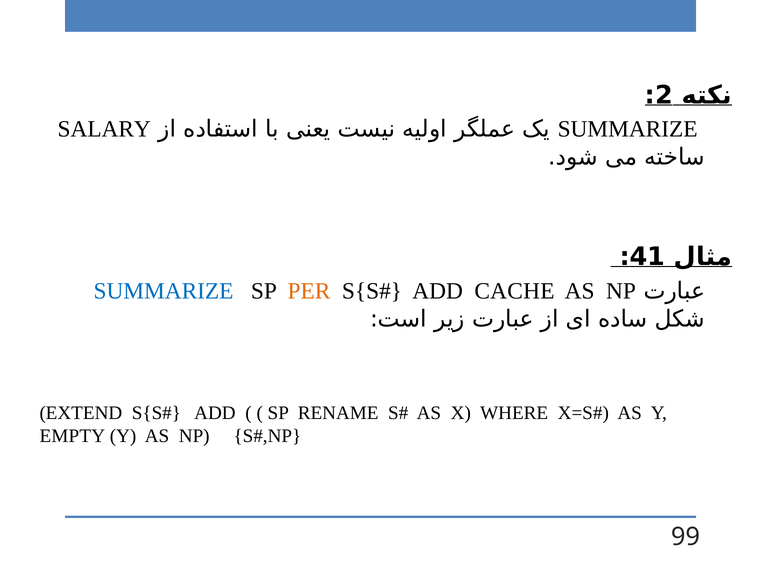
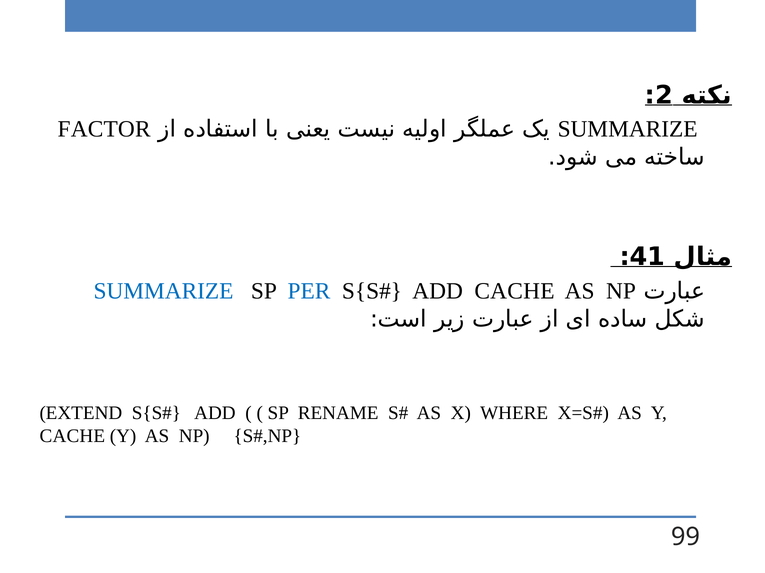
SALARY: SALARY -> FACTOR
PER colour: orange -> blue
EMPTY at (72, 437): EMPTY -> CACHE
